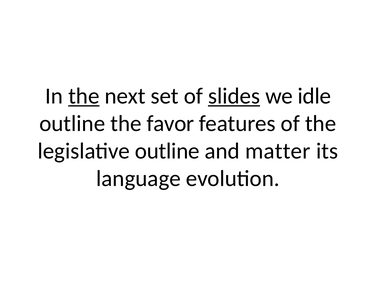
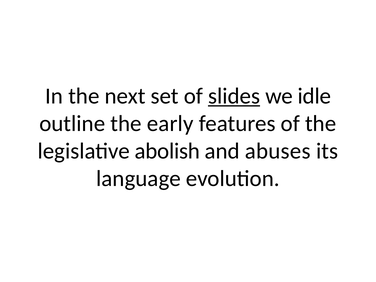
the at (84, 96) underline: present -> none
favor: favor -> early
legislative outline: outline -> abolish
matter: matter -> abuses
